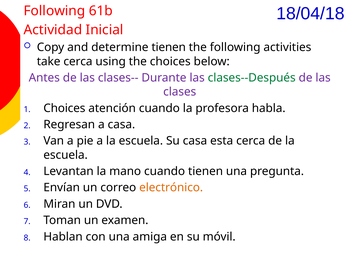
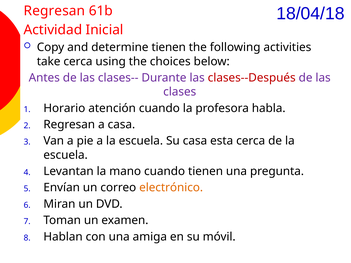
Following at (54, 11): Following -> Regresan
clases--Después colour: green -> red
Choices at (64, 108): Choices -> Horario
